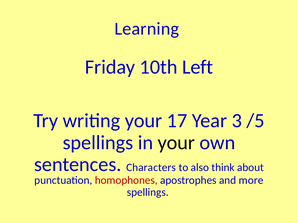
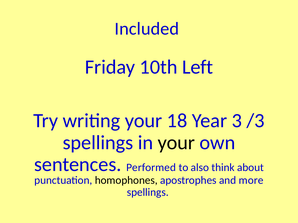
Learning: Learning -> Included
17: 17 -> 18
/5: /5 -> /3
Characters: Characters -> Performed
homophones colour: red -> black
